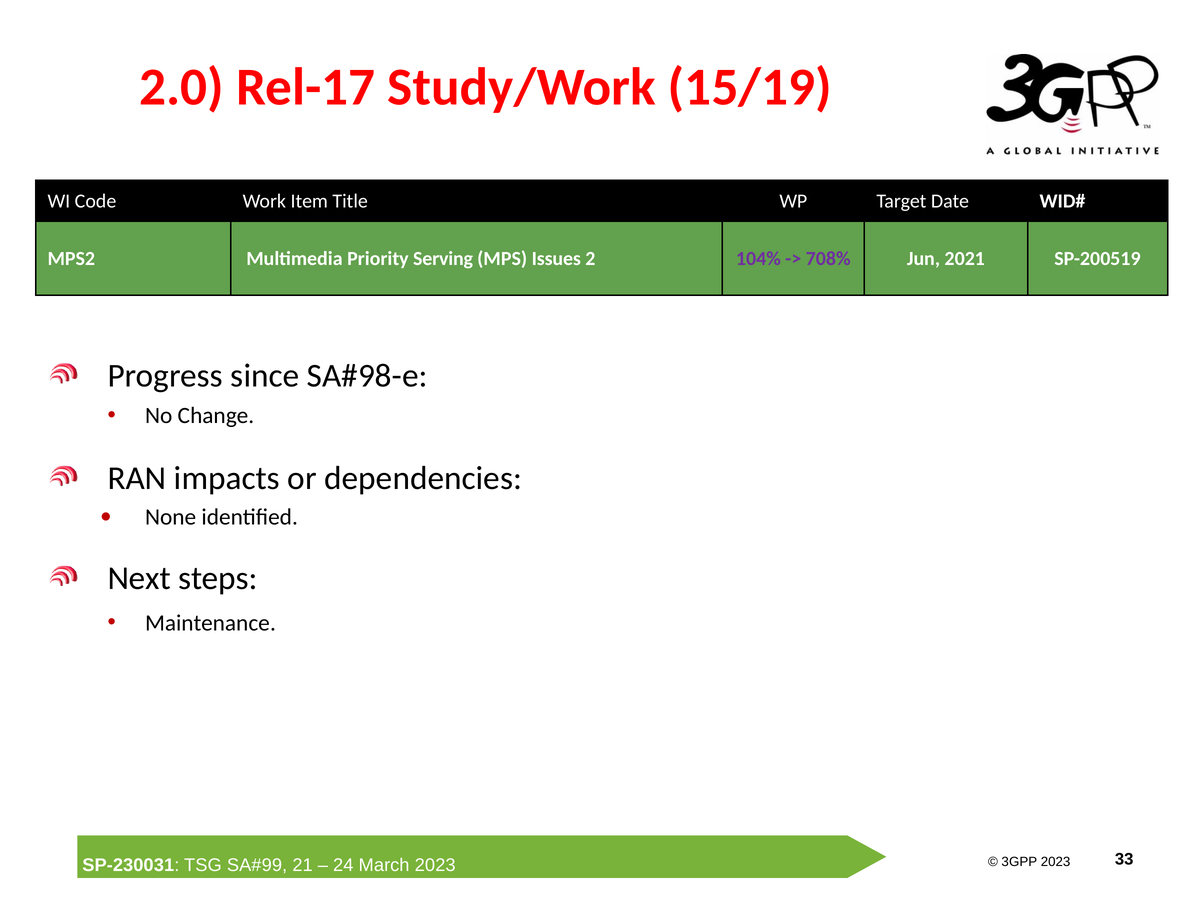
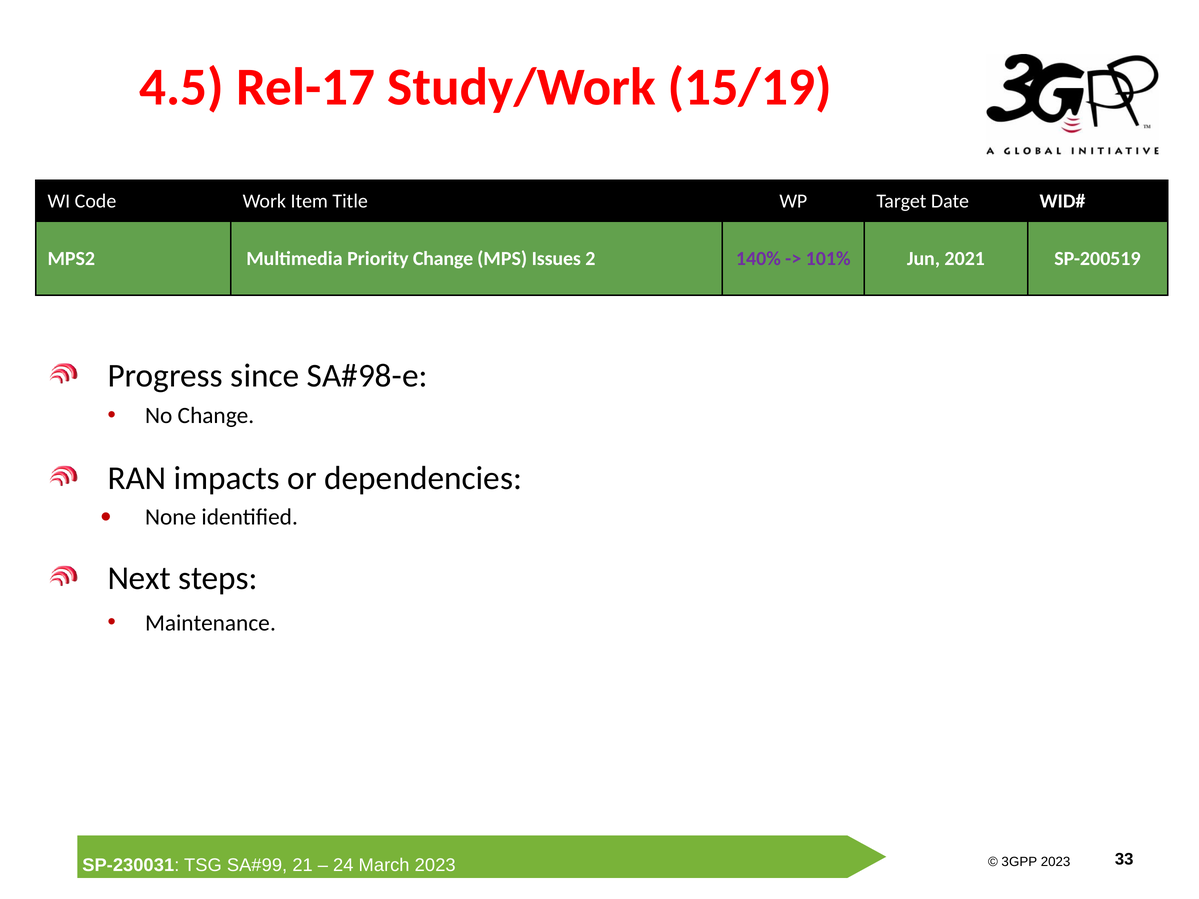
2.0: 2.0 -> 4.5
Priority Serving: Serving -> Change
104%: 104% -> 140%
708%: 708% -> 101%
